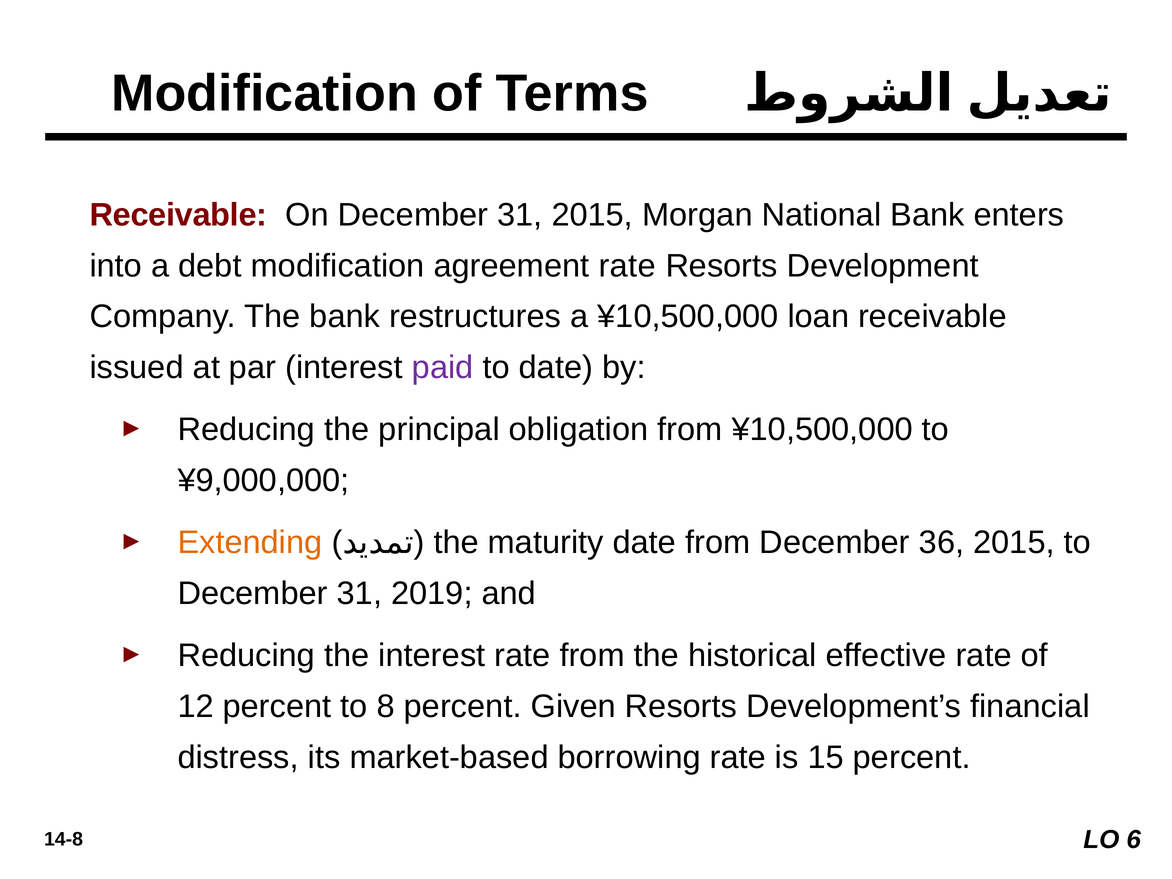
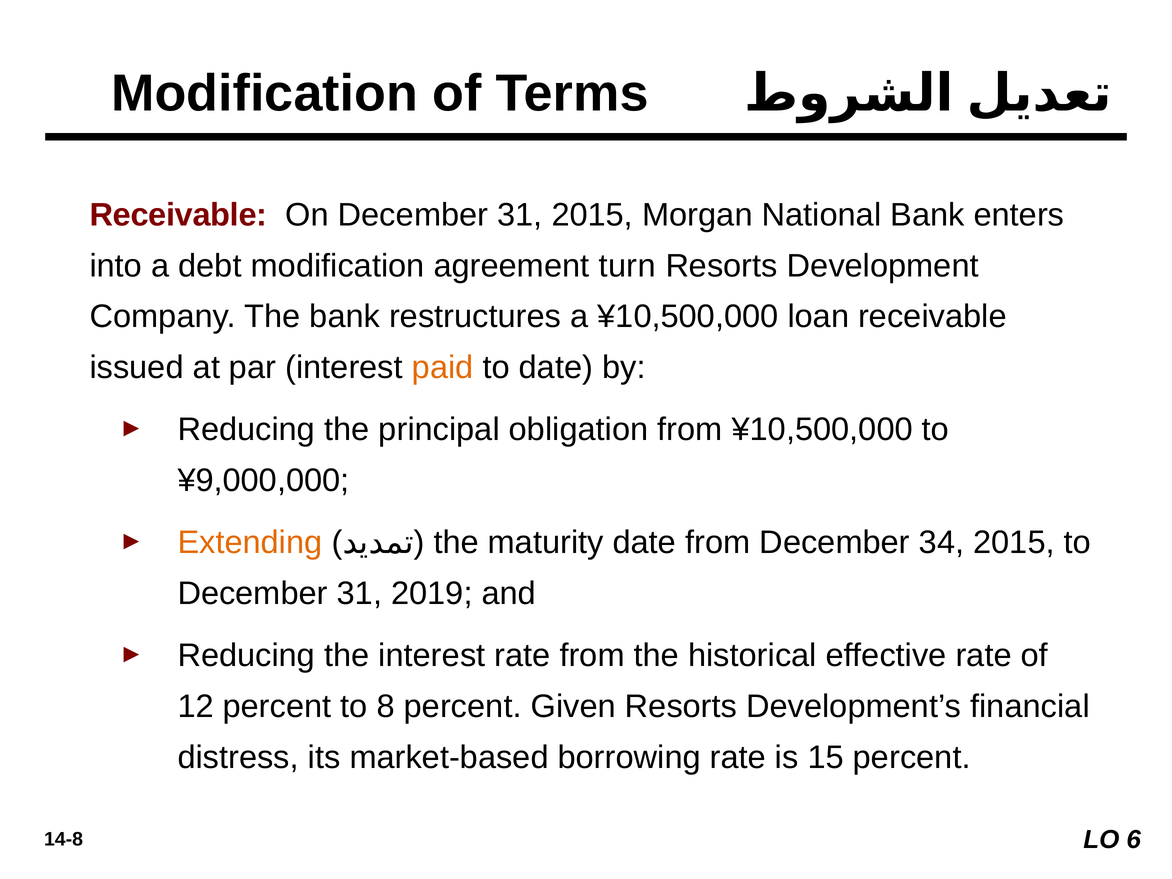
agreement rate: rate -> turn
paid colour: purple -> orange
36: 36 -> 34
